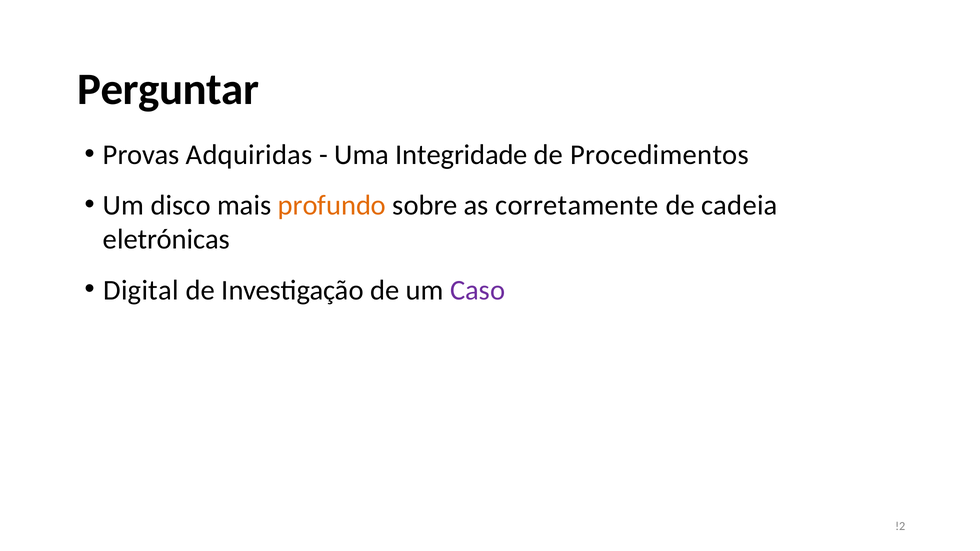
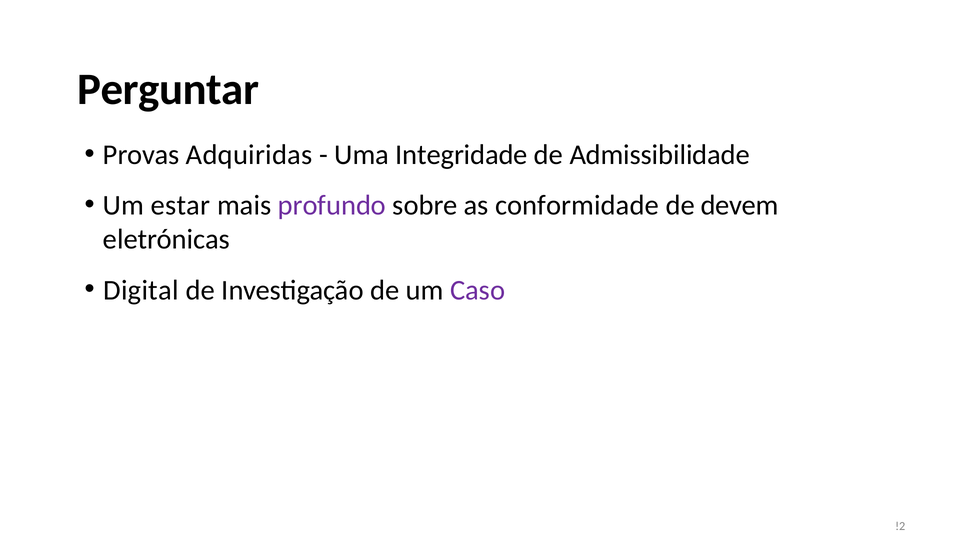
Procedimentos: Procedimentos -> Admissibilidade
disco: disco -> estar
profundo colour: orange -> purple
corretamente: corretamente -> conformidade
cadeia: cadeia -> devem
